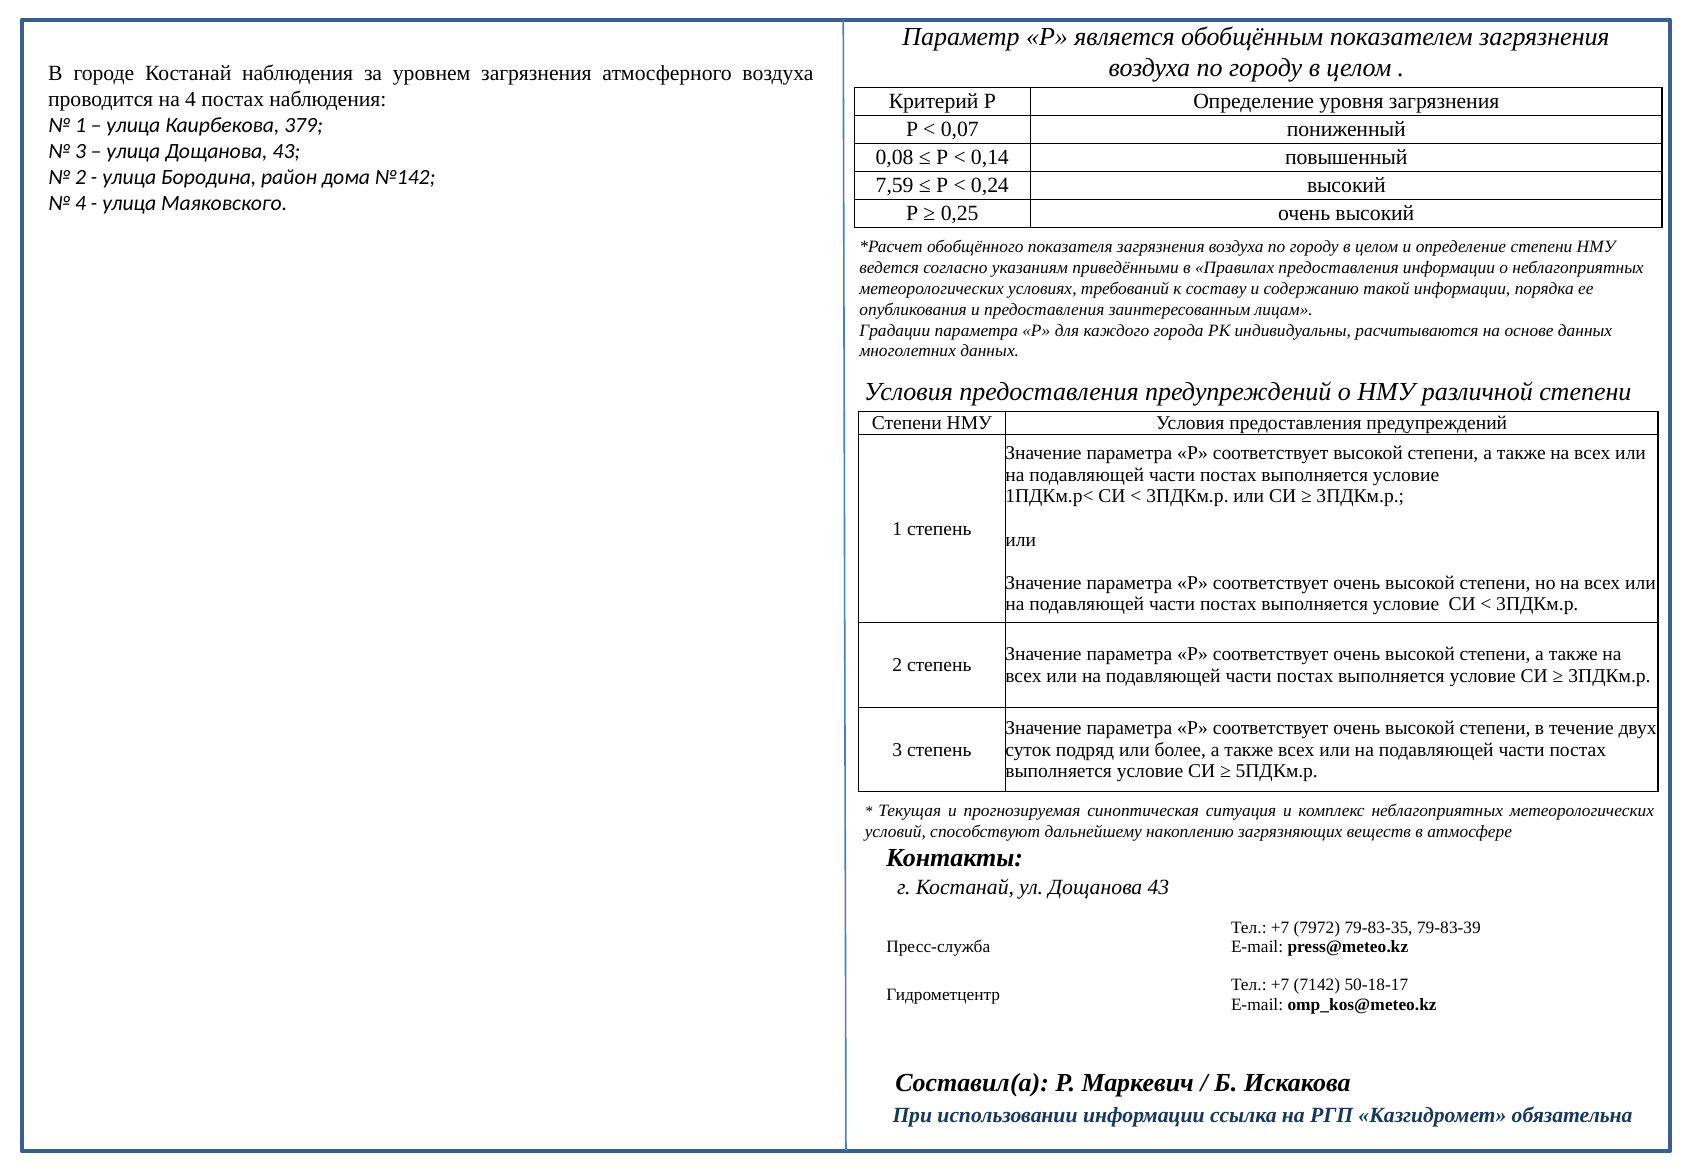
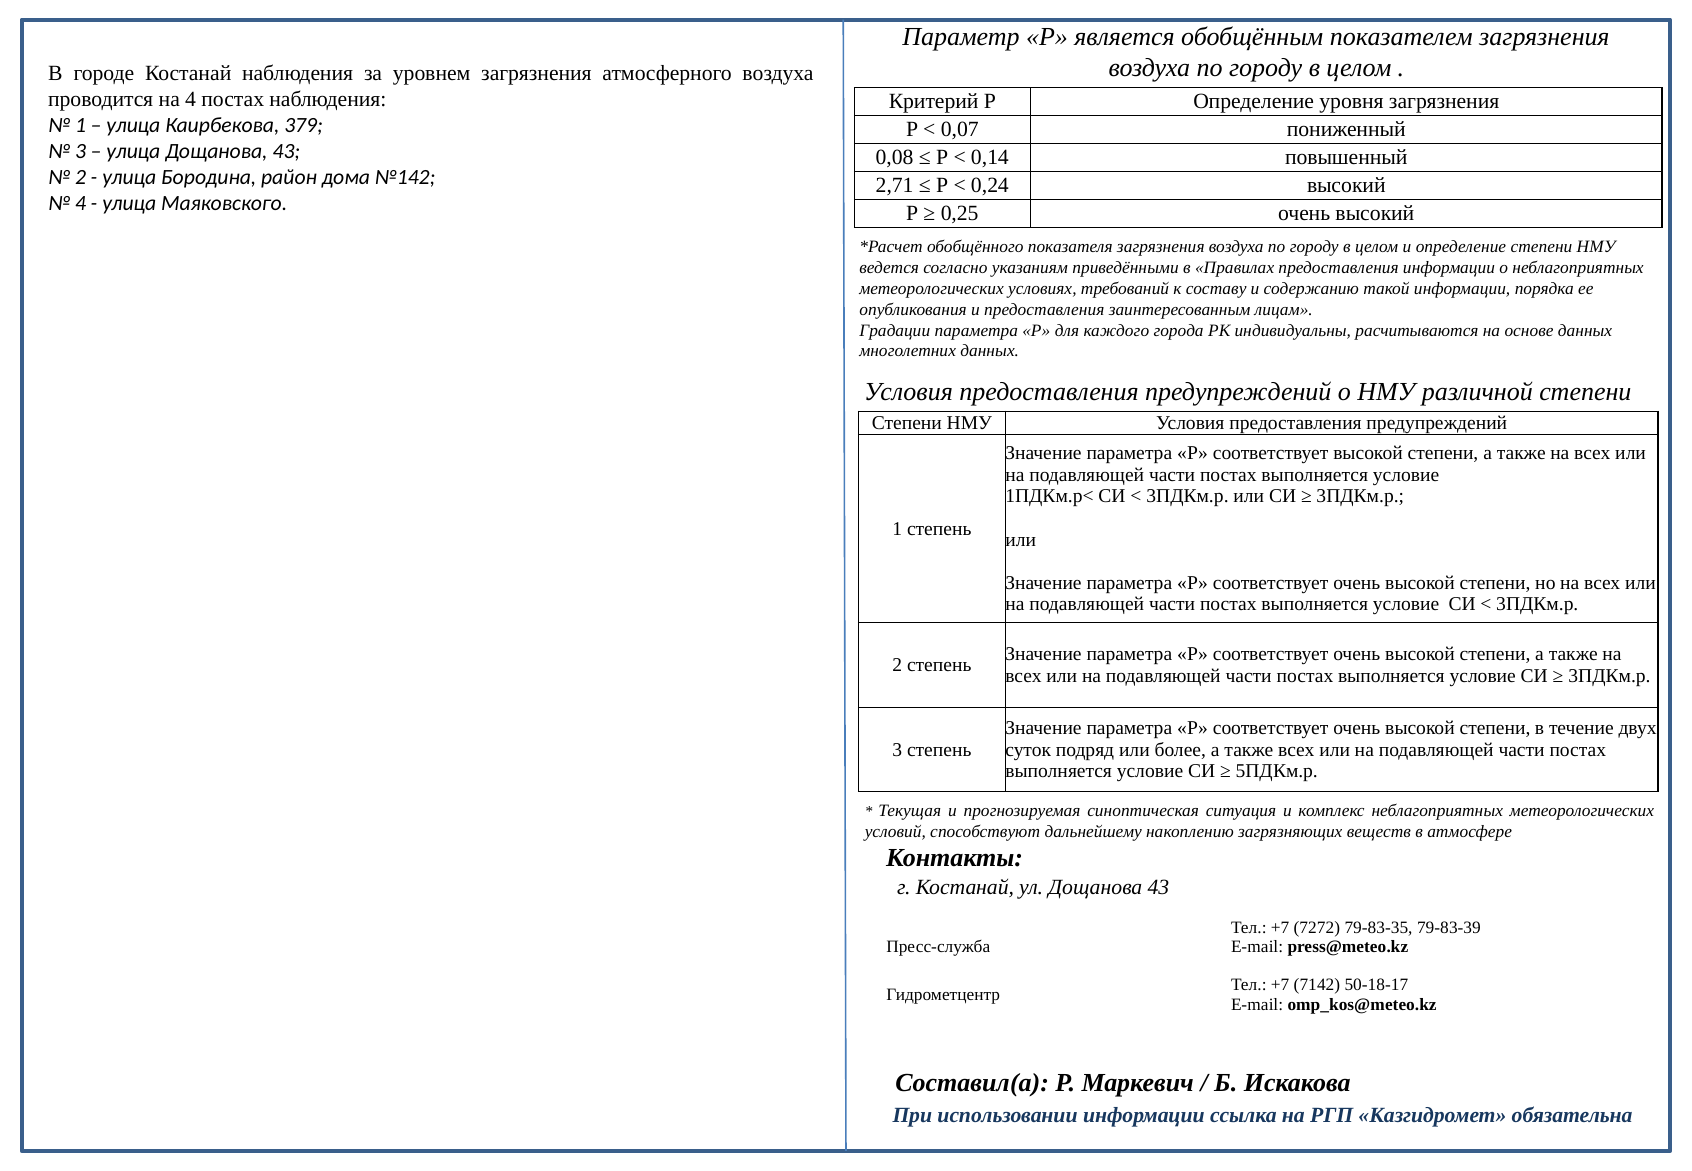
7,59: 7,59 -> 2,71
7972: 7972 -> 7272
